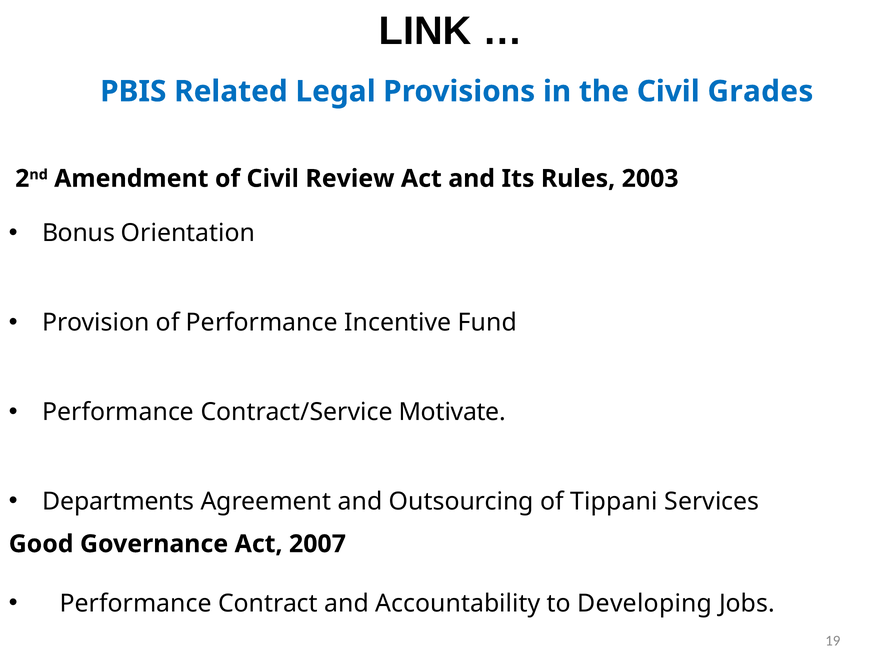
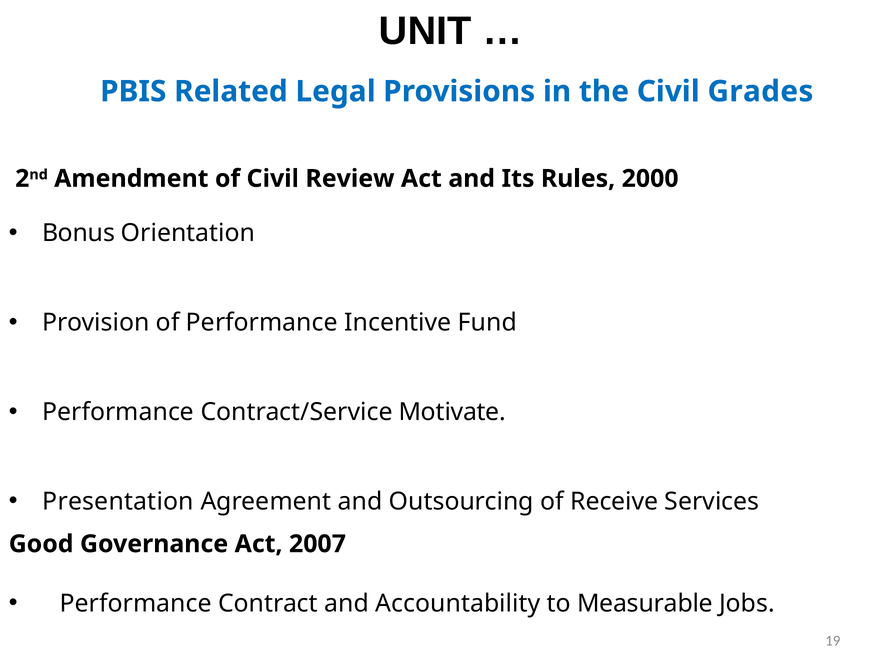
LINK: LINK -> UNIT
2003: 2003 -> 2000
Departments: Departments -> Presentation
Tippani: Tippani -> Receive
Developing: Developing -> Measurable
